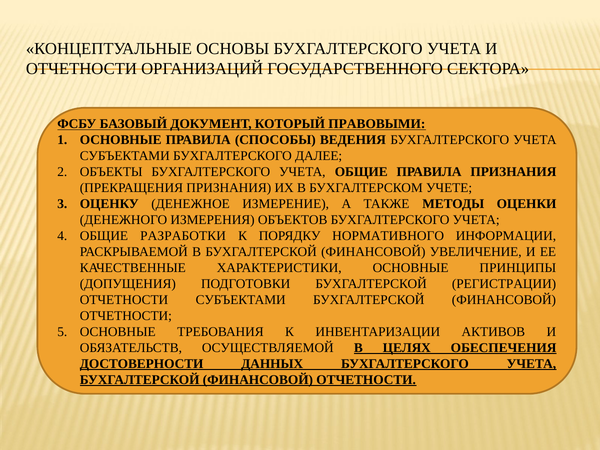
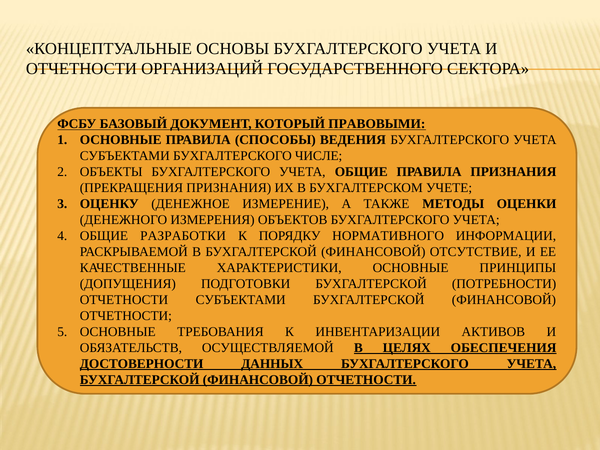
ДАЛЕЕ: ДАЛЕЕ -> ЧИСЛЕ
УВЕЛИЧЕНИЕ: УВЕЛИЧЕНИЕ -> ОТСУТСТВИЕ
РЕГИСТРАЦИИ: РЕГИСТРАЦИИ -> ПОТРЕБНОСТИ
